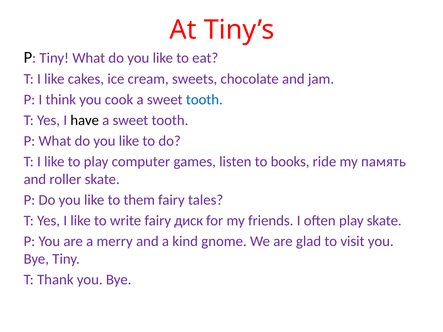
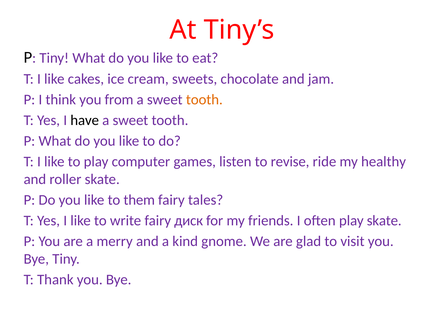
cook: cook -> from
tooth at (204, 100) colour: blue -> orange
books: books -> revise
память: память -> healthy
